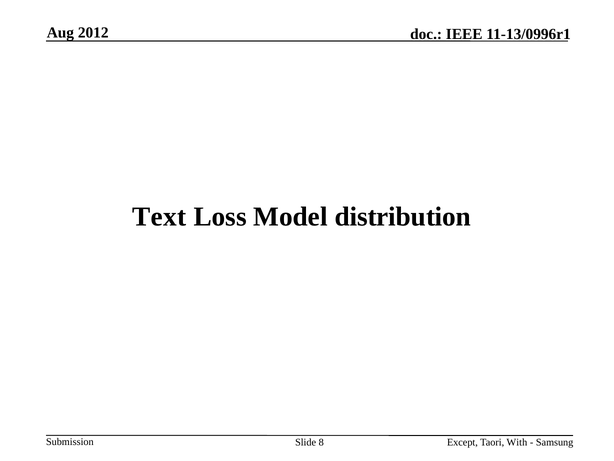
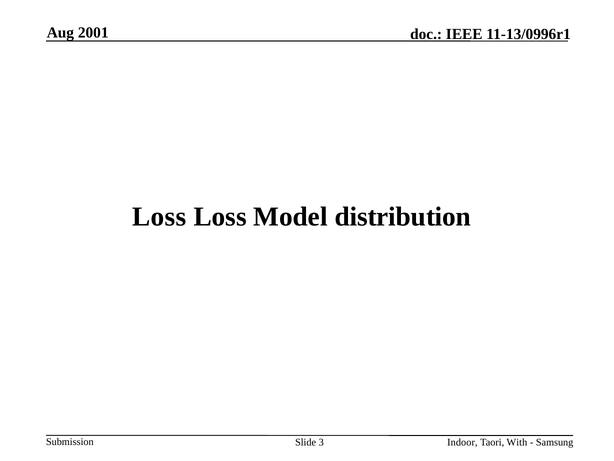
2012: 2012 -> 2001
Text at (159, 217): Text -> Loss
8: 8 -> 3
Except: Except -> Indoor
